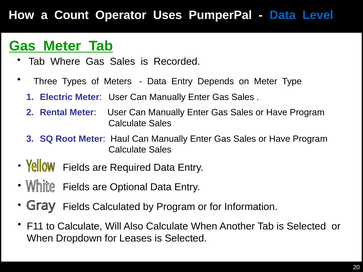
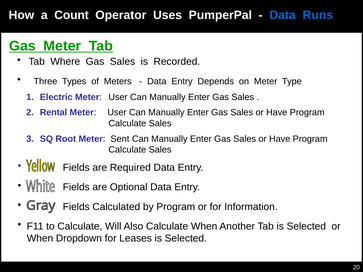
Level: Level -> Runs
Haul: Haul -> Sent
